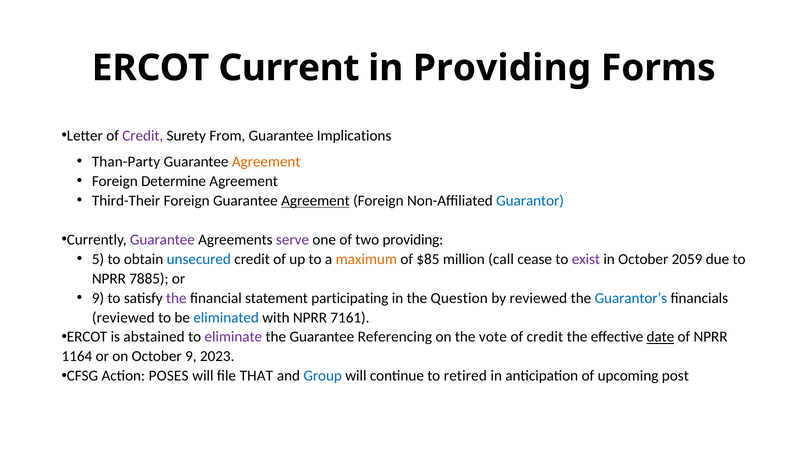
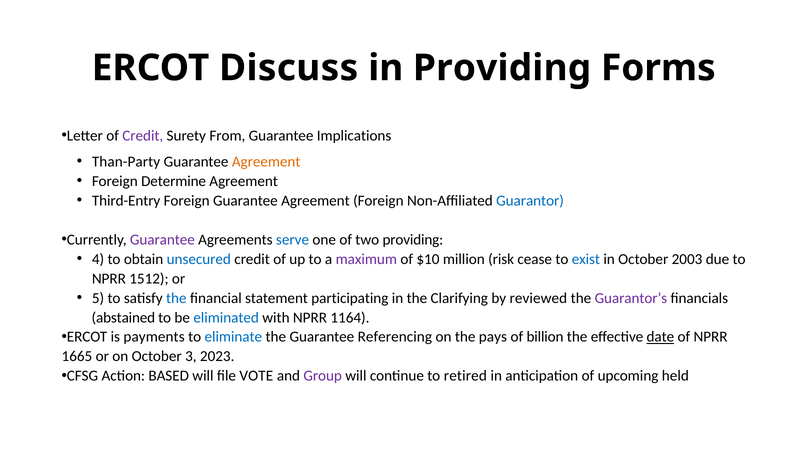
Current: Current -> Discuss
Third-Their: Third-Their -> Third-Entry
Agreement at (315, 200) underline: present -> none
serve colour: purple -> blue
5: 5 -> 4
maximum colour: orange -> purple
$85: $85 -> $10
call: call -> risk
exist colour: purple -> blue
2059: 2059 -> 2003
7885: 7885 -> 1512
9 at (98, 298): 9 -> 5
the at (176, 298) colour: purple -> blue
Question: Question -> Clarifying
Guarantor’s colour: blue -> purple
reviewed at (123, 317): reviewed -> abstained
7161: 7161 -> 1164
abstained: abstained -> payments
eliminate colour: purple -> blue
vote: vote -> pays
credit at (545, 337): credit -> billion
1164: 1164 -> 1665
October 9: 9 -> 3
POSES: POSES -> BASED
THAT: THAT -> VOTE
Group colour: blue -> purple
post: post -> held
